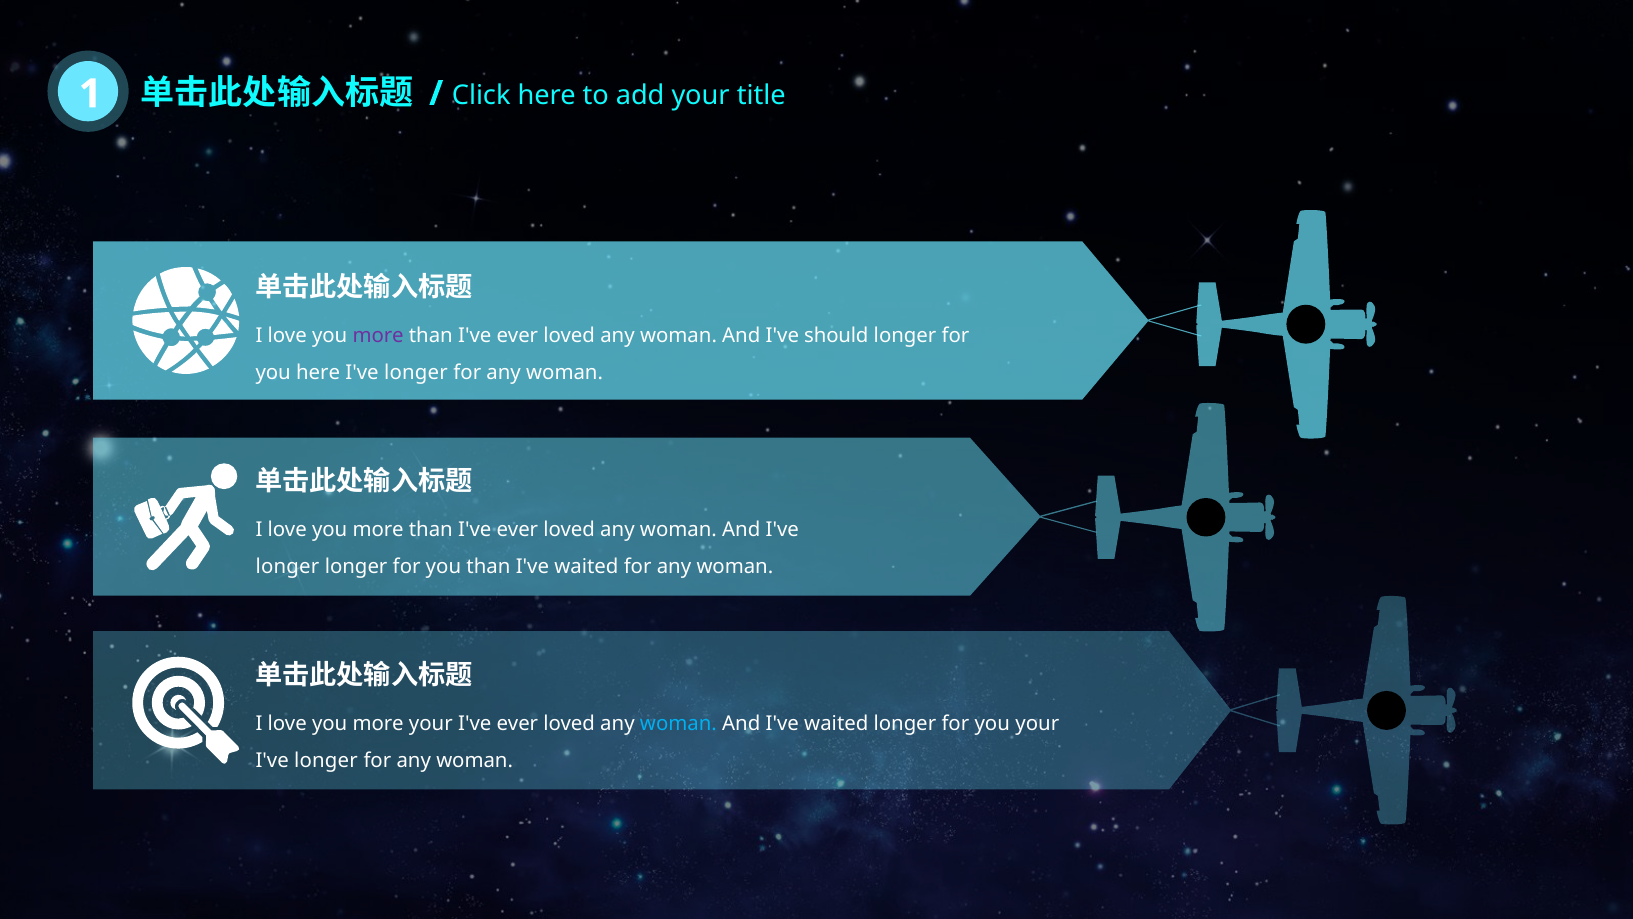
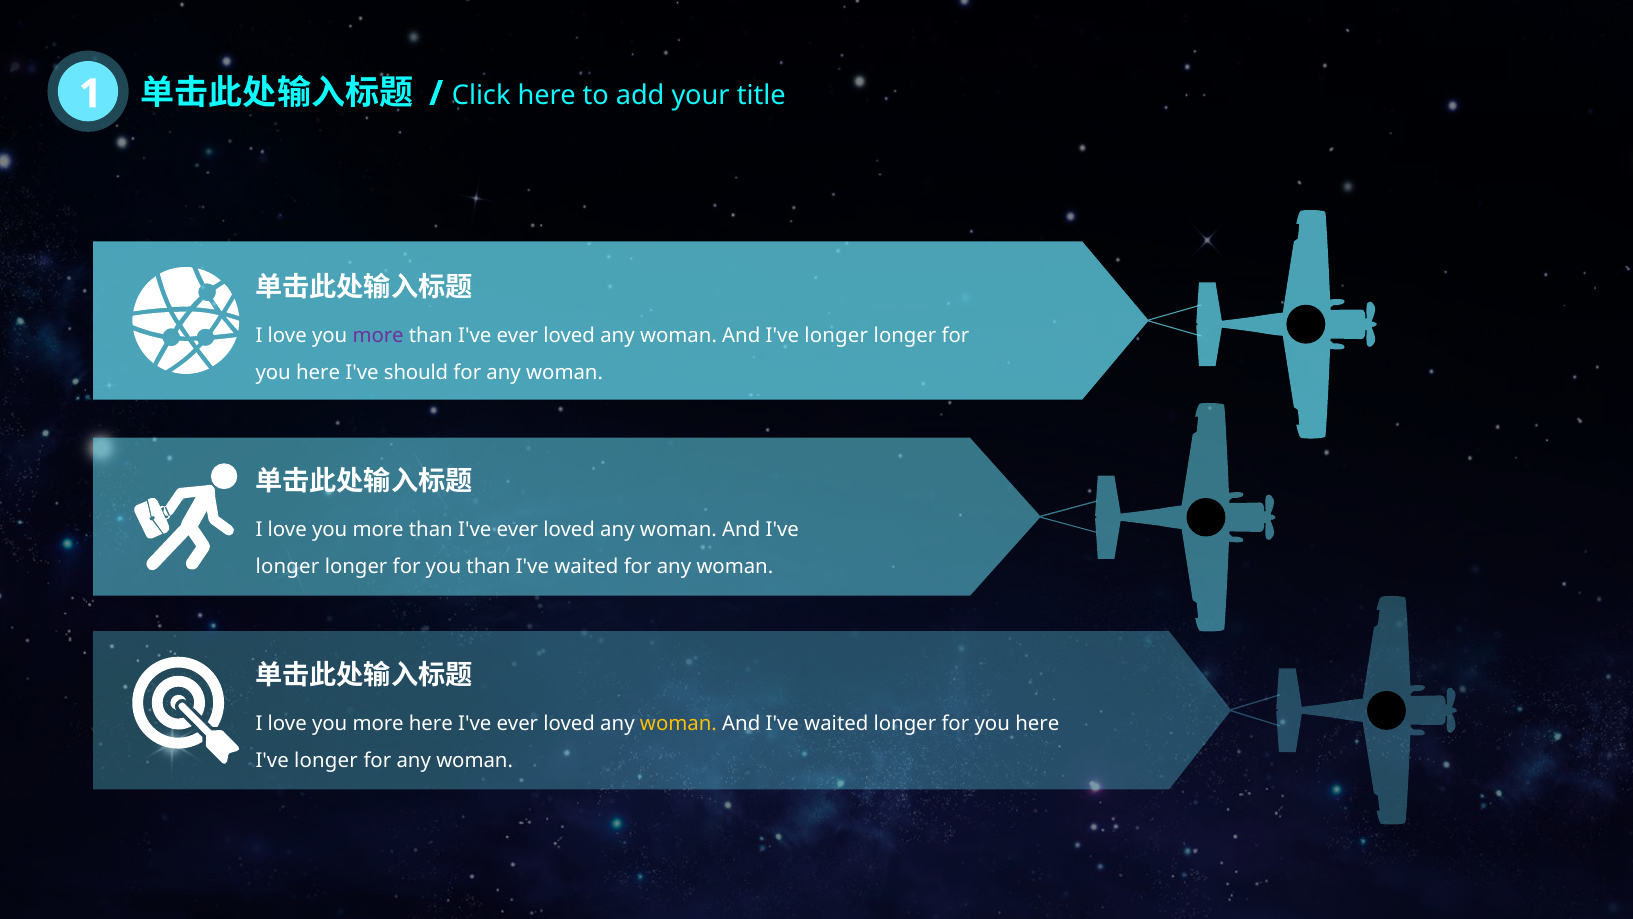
should at (836, 336): should -> longer
longer at (416, 373): longer -> should
more your: your -> here
woman at (678, 723) colour: light blue -> yellow
your at (1037, 723): your -> here
